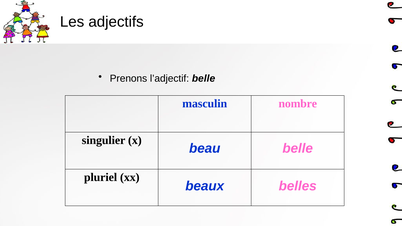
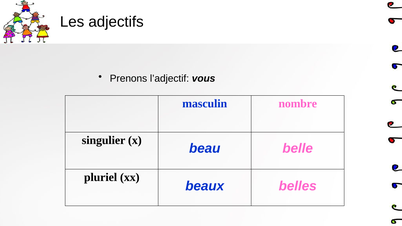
l’adjectif belle: belle -> vous
